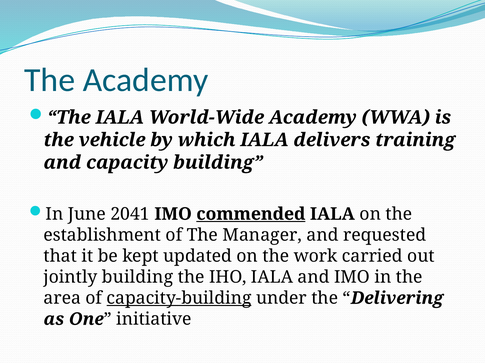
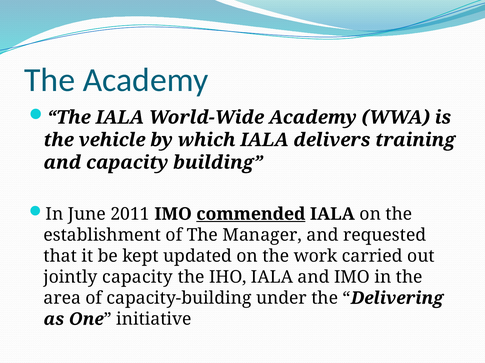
2041: 2041 -> 2011
jointly building: building -> capacity
capacity-building underline: present -> none
